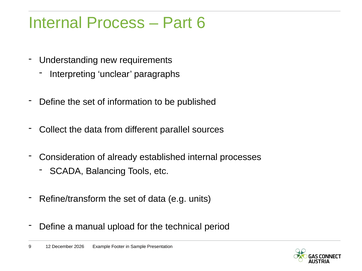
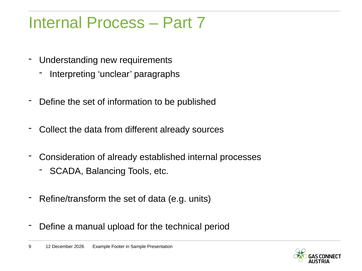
6: 6 -> 7
different parallel: parallel -> already
